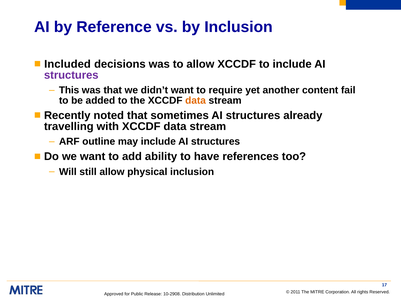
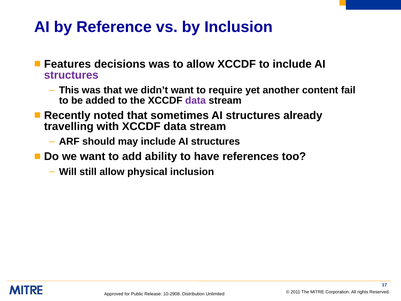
Included: Included -> Features
data at (196, 100) colour: orange -> purple
outline: outline -> should
